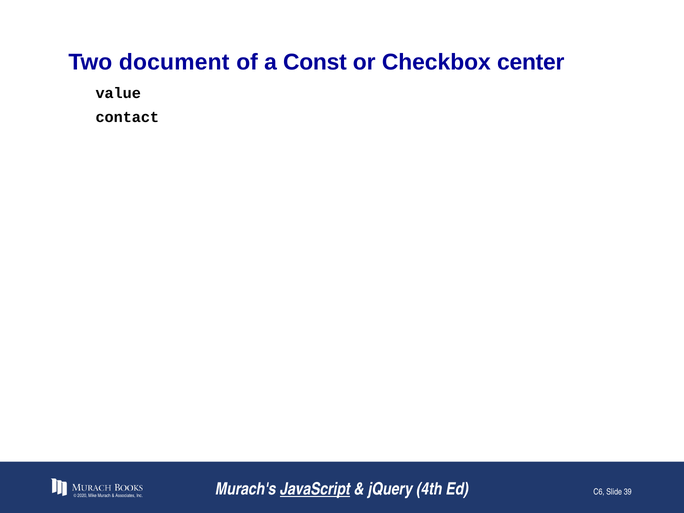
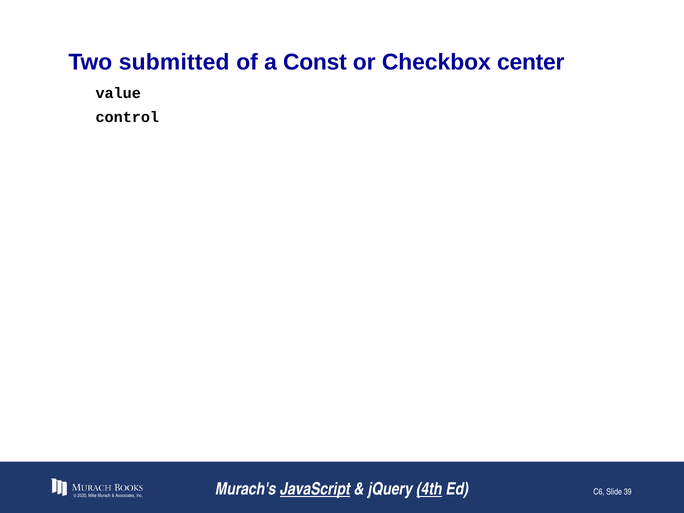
document: document -> submitted
contact: contact -> control
4th underline: none -> present
